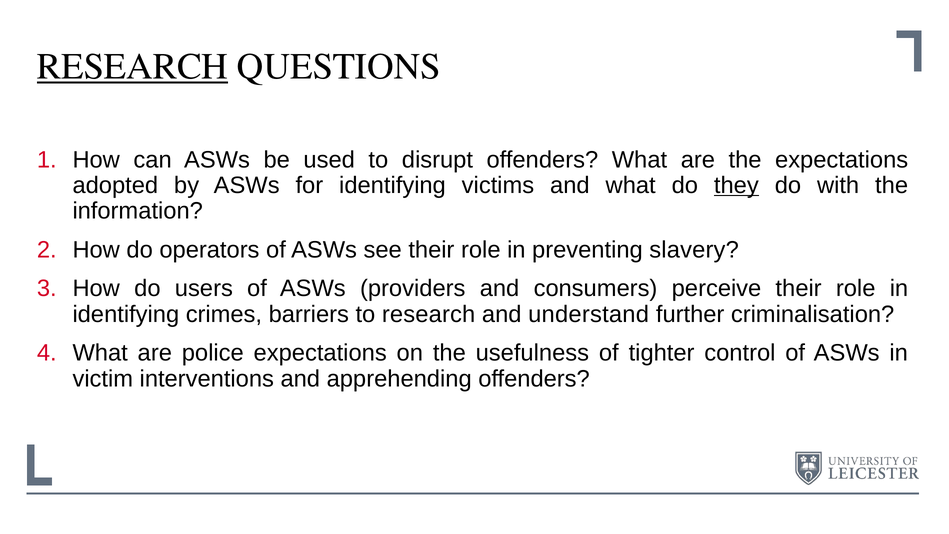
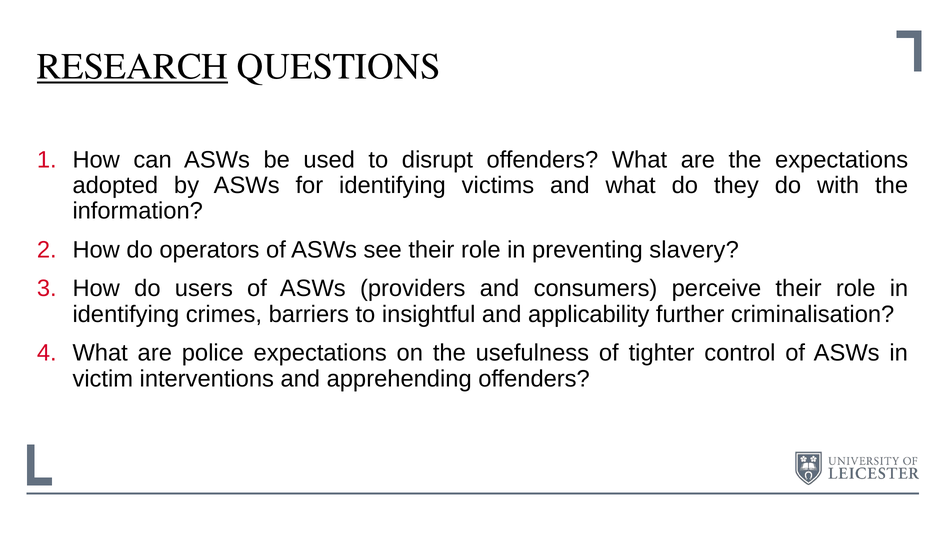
they underline: present -> none
to research: research -> insightful
understand: understand -> applicability
